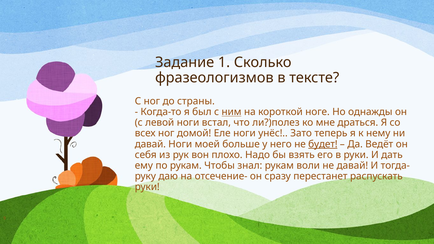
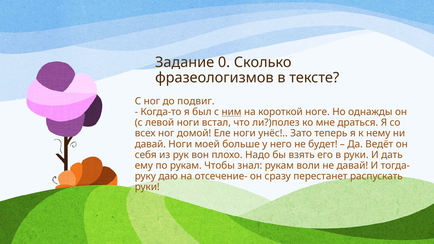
1: 1 -> 0
страны: страны -> подвиг
будет underline: present -> none
